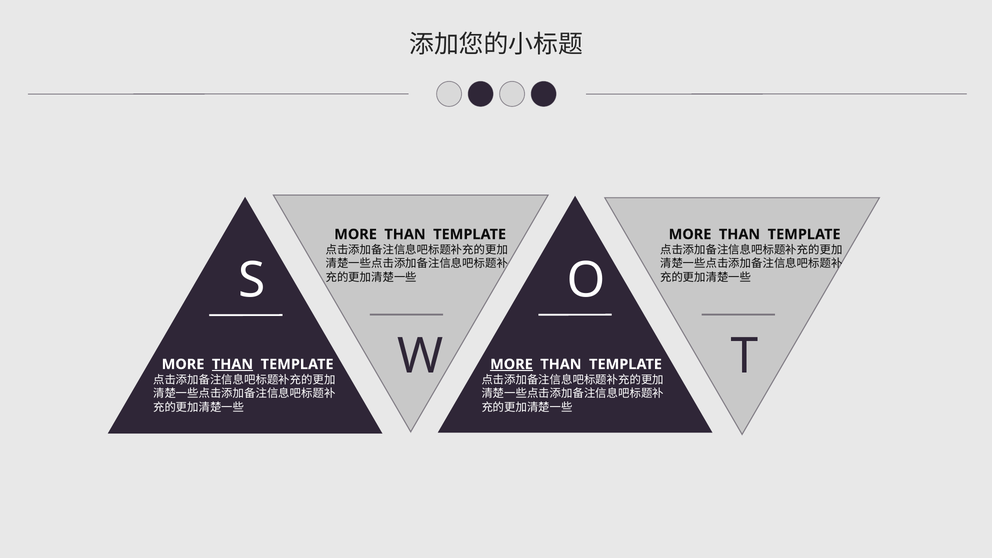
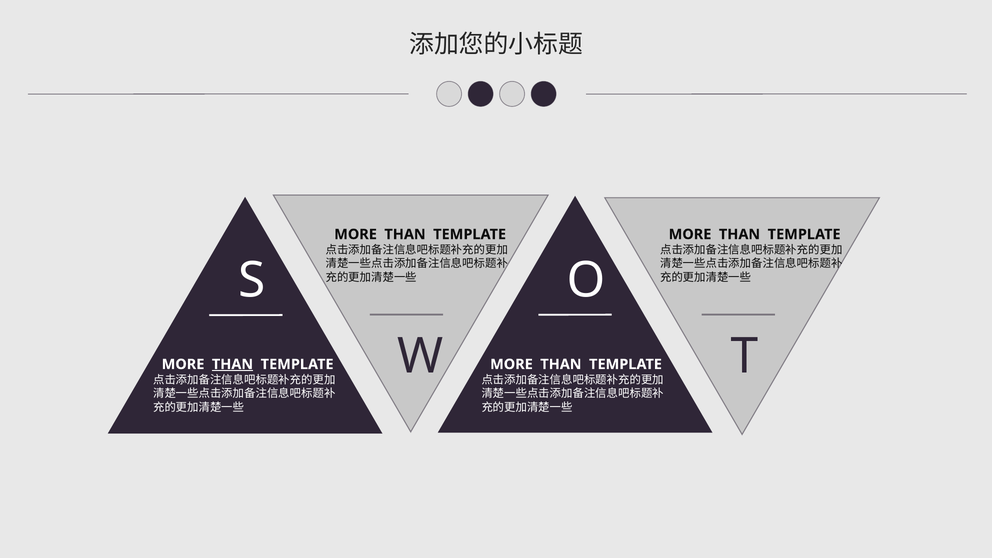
MORE at (511, 364) underline: present -> none
